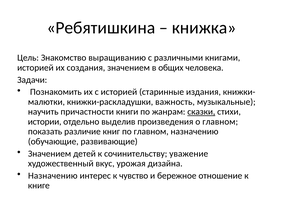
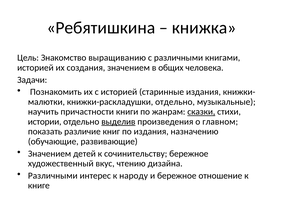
книжки-раскладушки важность: важность -> отдельно
выделив underline: none -> present
по главном: главном -> издания
сочинительству уважение: уважение -> бережное
урожая: урожая -> чтению
Назначению at (53, 176): Назначению -> Различными
чувство: чувство -> народу
